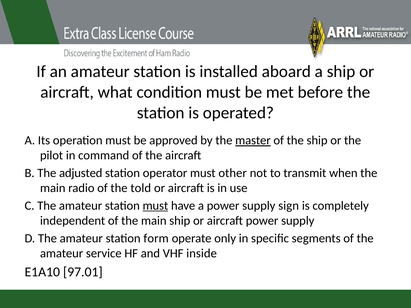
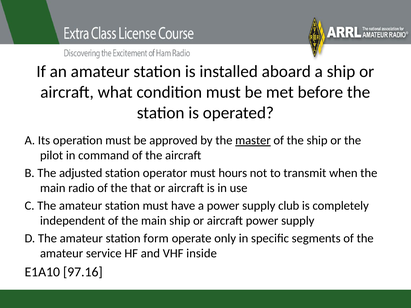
other: other -> hours
told: told -> that
must at (155, 206) underline: present -> none
sign: sign -> club
97.01: 97.01 -> 97.16
